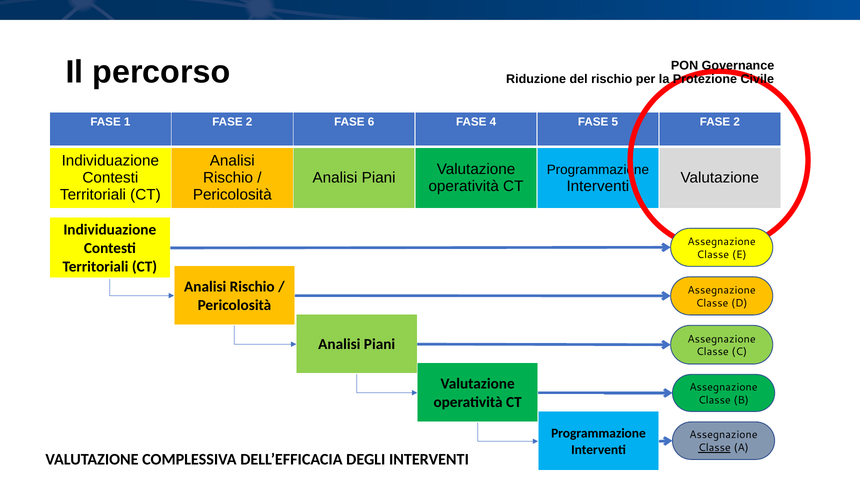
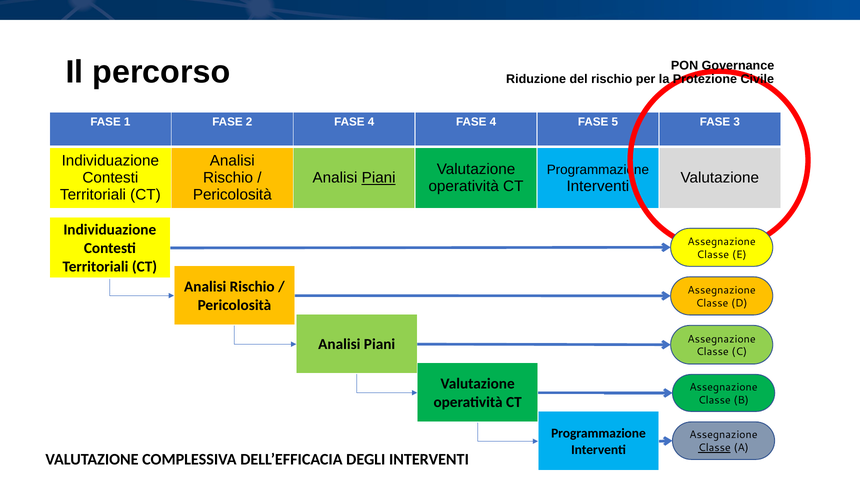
2 FASE 6: 6 -> 4
5 FASE 2: 2 -> 3
Piani at (379, 178) underline: none -> present
